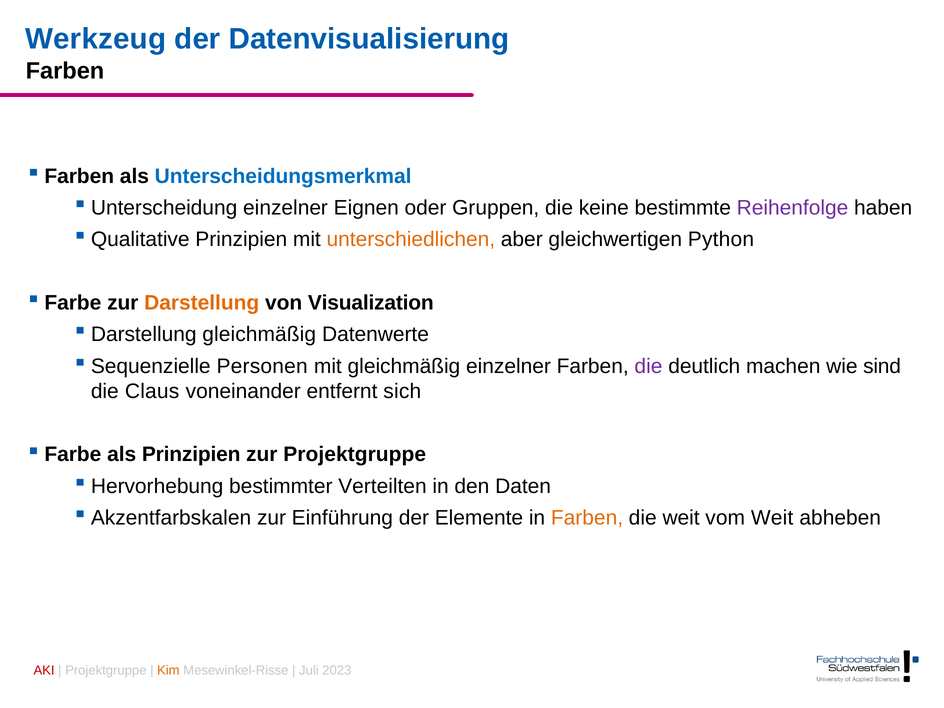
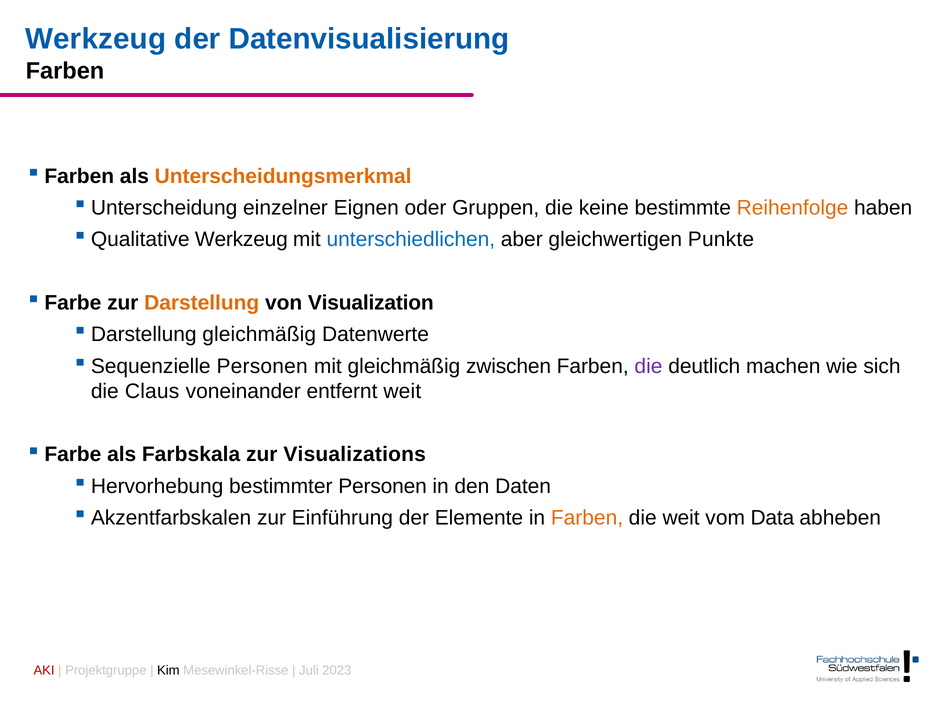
Unterscheidungsmerkmal colour: blue -> orange
Reihenfolge colour: purple -> orange
Prinzipien at (241, 239): Prinzipien -> Werkzeug
unterschiedlichen colour: orange -> blue
Python: Python -> Punkte
gleichmäßig einzelner: einzelner -> zwischen
sind: sind -> sich
entfernt sich: sich -> weit
als Prinzipien: Prinzipien -> Farbskala
zur Projektgruppe: Projektgruppe -> Visualizations
bestimmter Verteilten: Verteilten -> Personen
vom Weit: Weit -> Data
Kim colour: orange -> black
